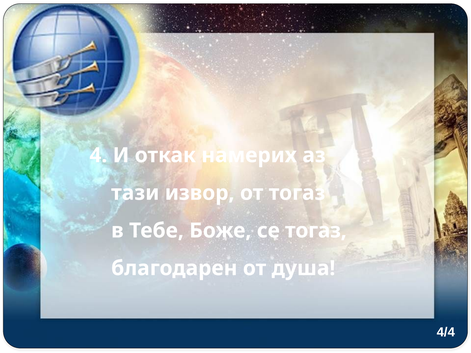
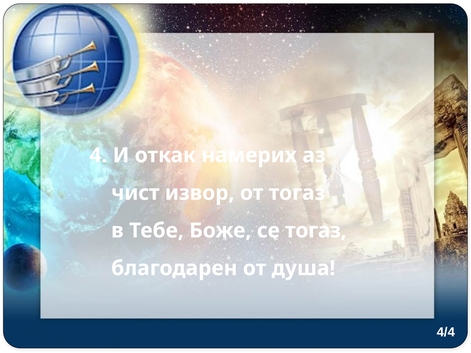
тази: тази -> чист
